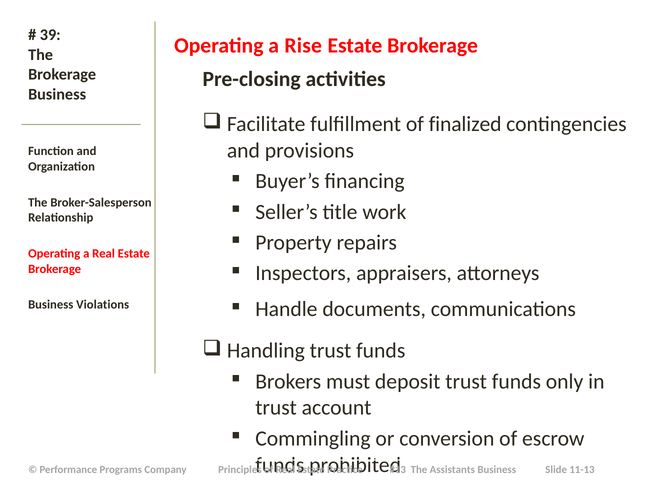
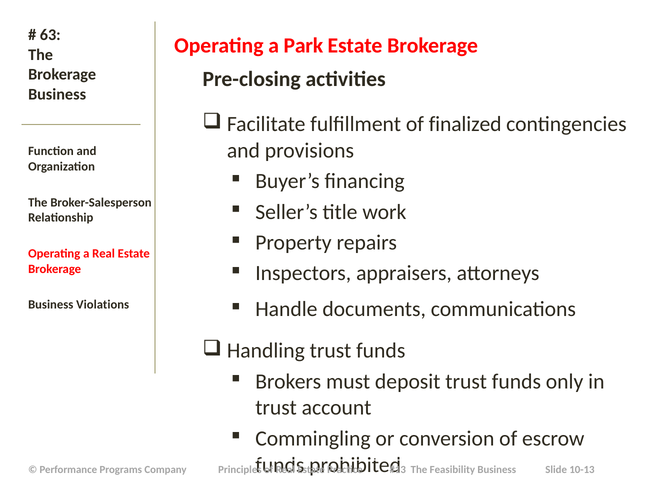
39: 39 -> 63
Rise: Rise -> Park
Assistants: Assistants -> Feasibility
11-13: 11-13 -> 10-13
